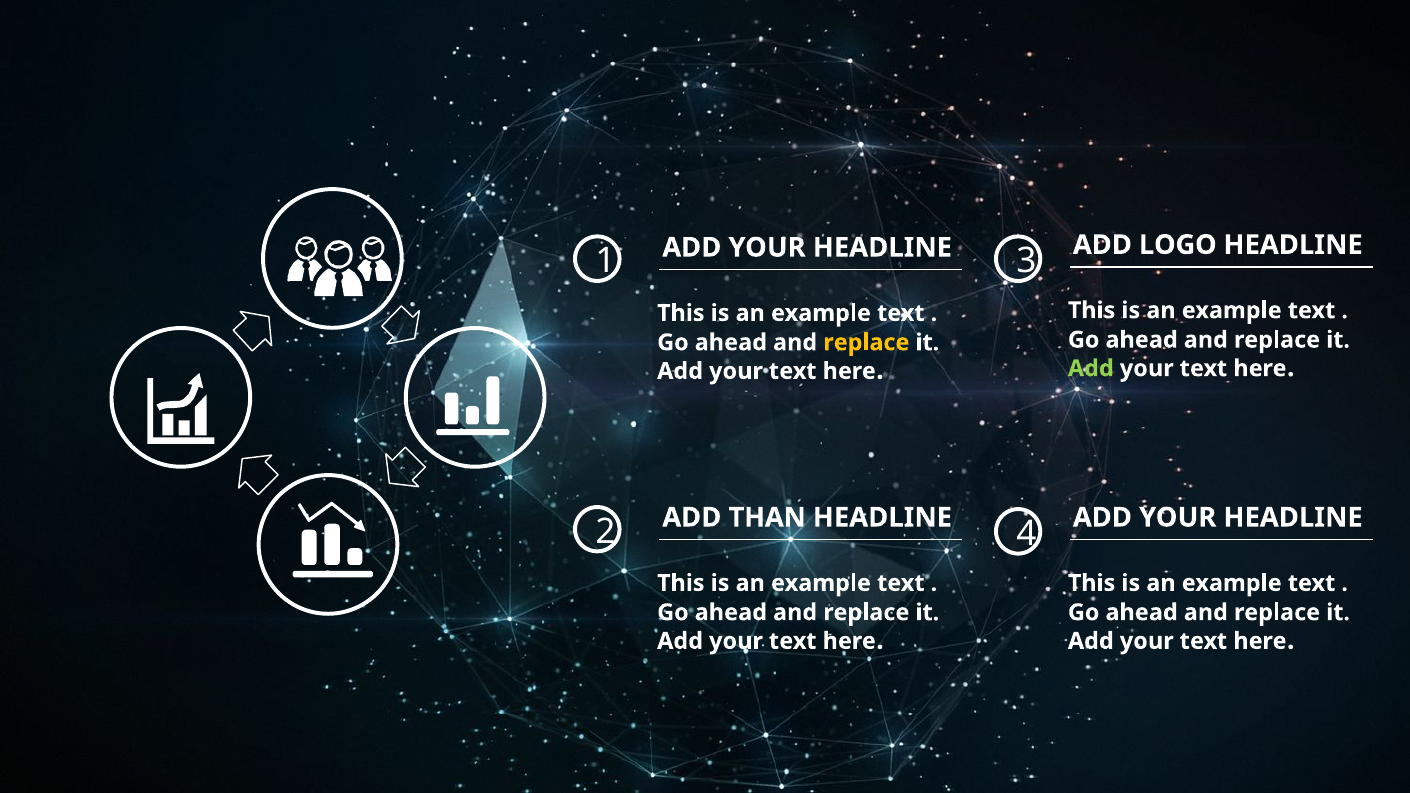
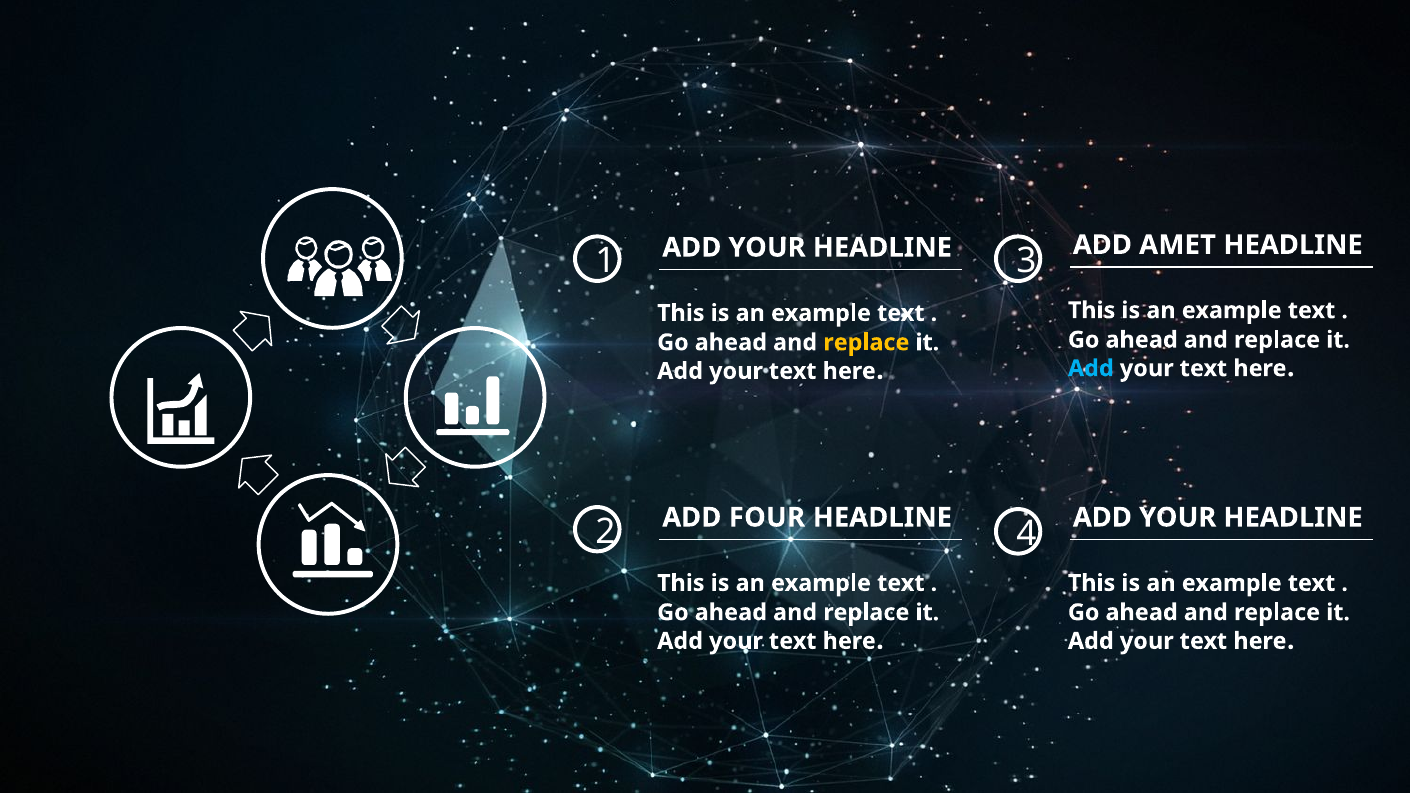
LOGO: LOGO -> AMET
Add at (1091, 369) colour: light green -> light blue
THAN: THAN -> FOUR
